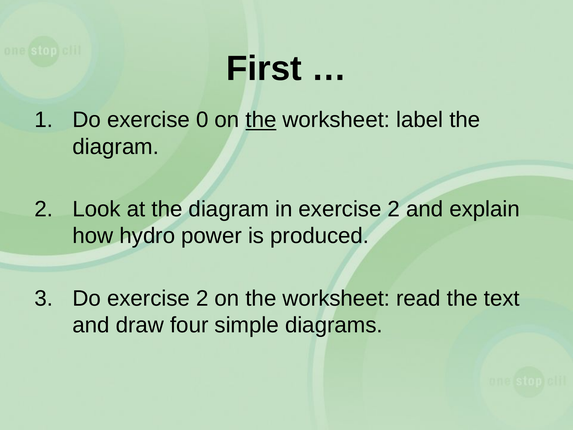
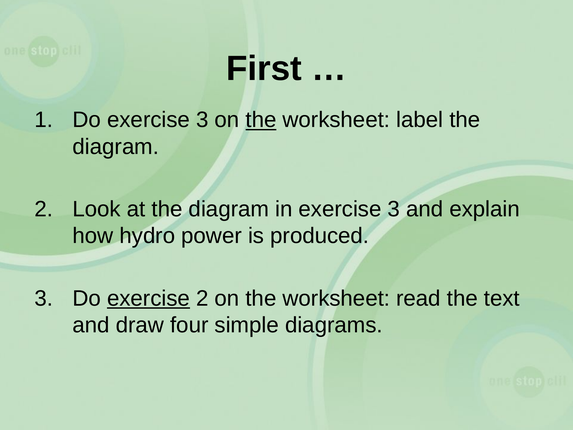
Do exercise 0: 0 -> 3
in exercise 2: 2 -> 3
exercise at (149, 298) underline: none -> present
